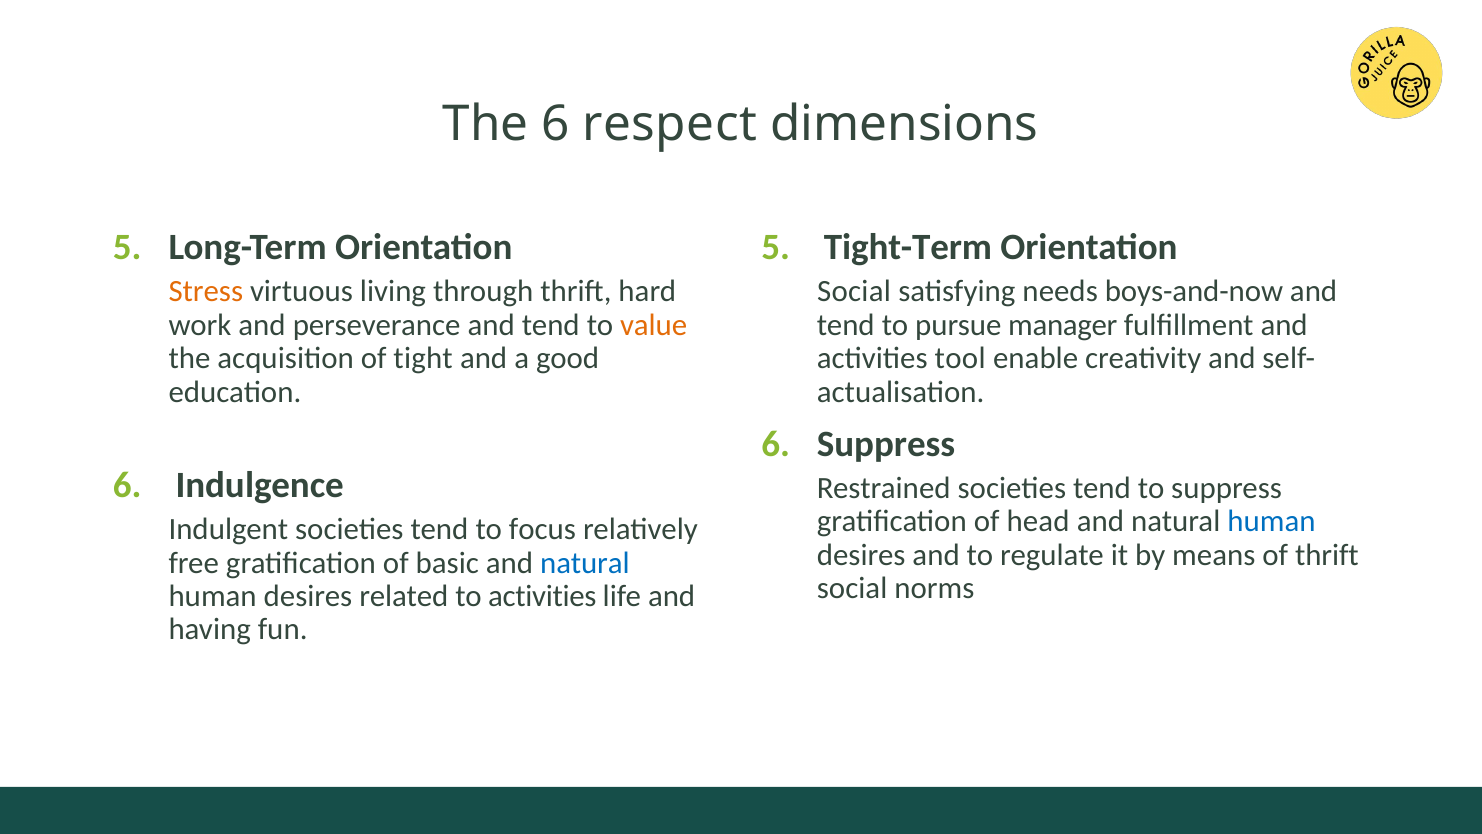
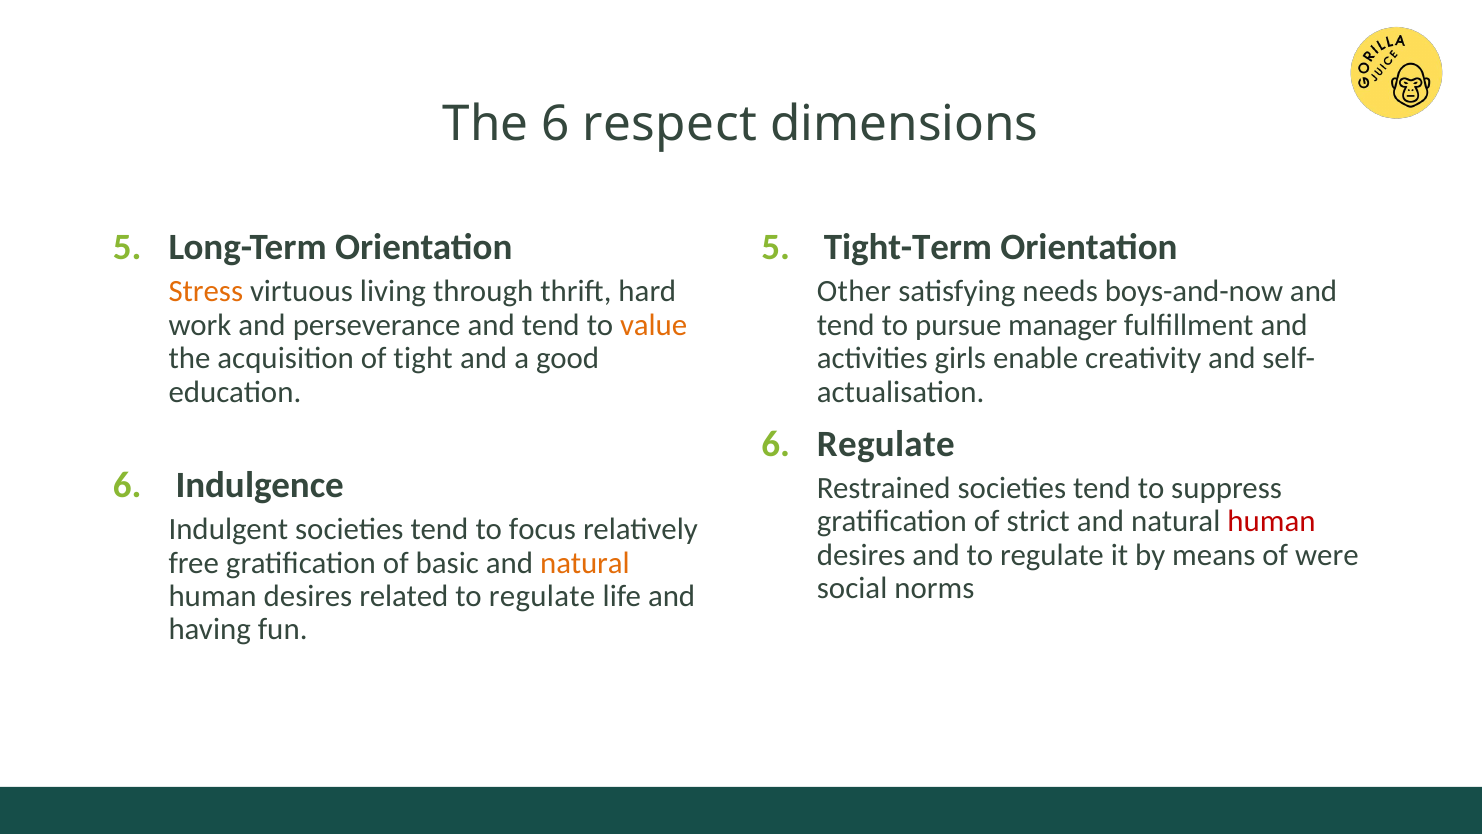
Social at (854, 292): Social -> Other
tool: tool -> girls
6 Suppress: Suppress -> Regulate
head: head -> strict
human at (1272, 522) colour: blue -> red
of thrift: thrift -> were
natural at (585, 563) colour: blue -> orange
related to activities: activities -> regulate
